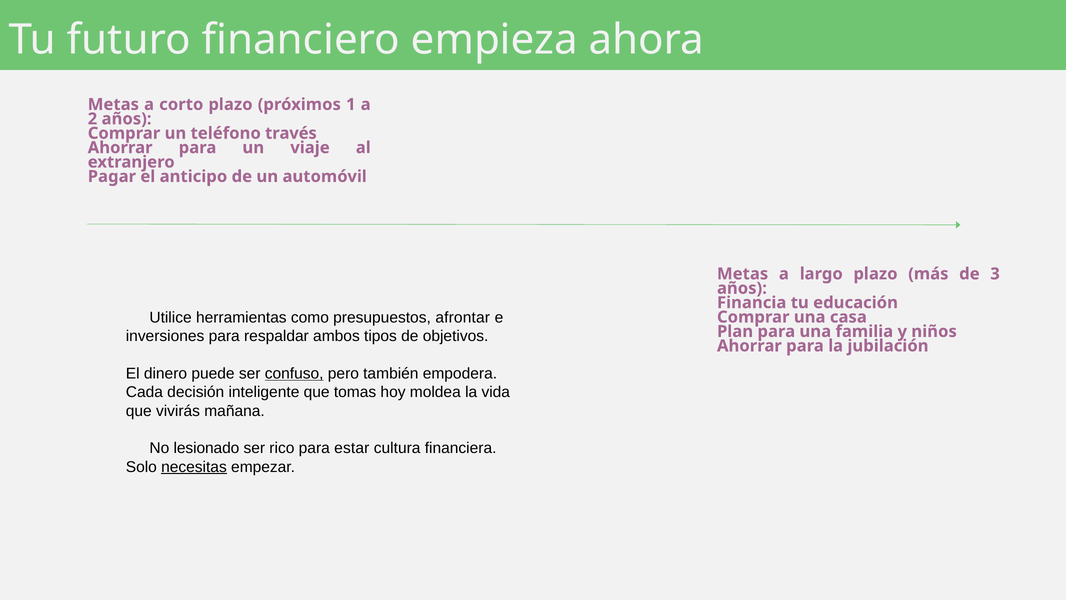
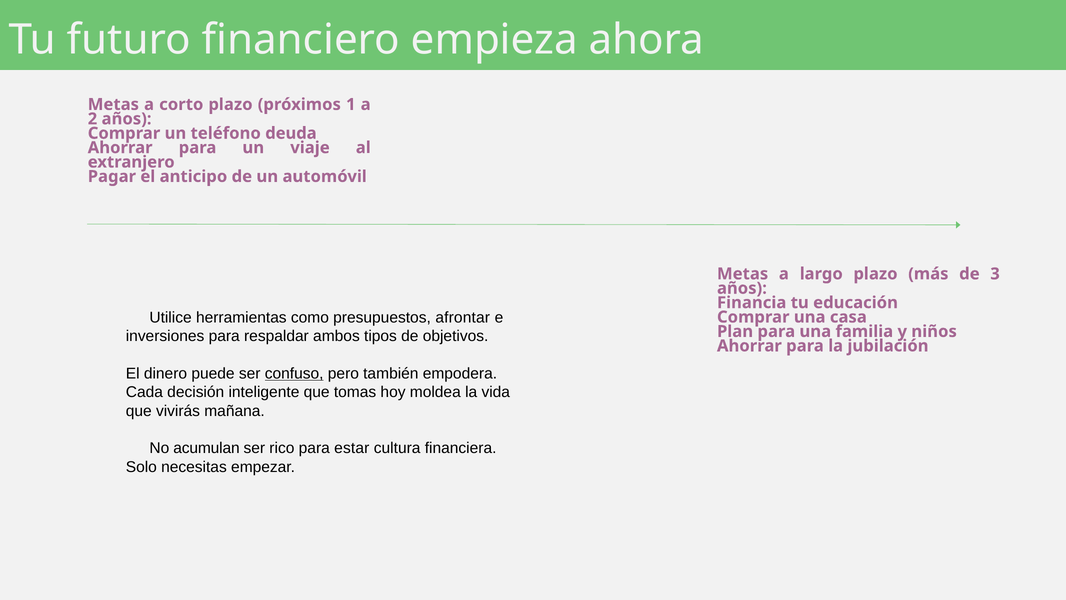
través: través -> deuda
lesionado: lesionado -> acumulan
necesitas underline: present -> none
